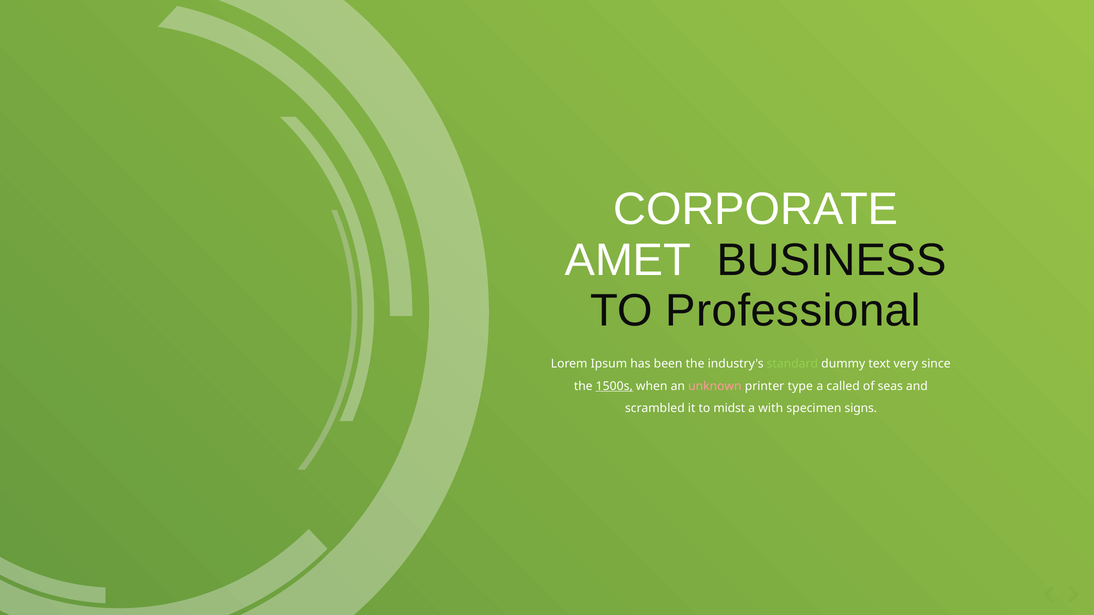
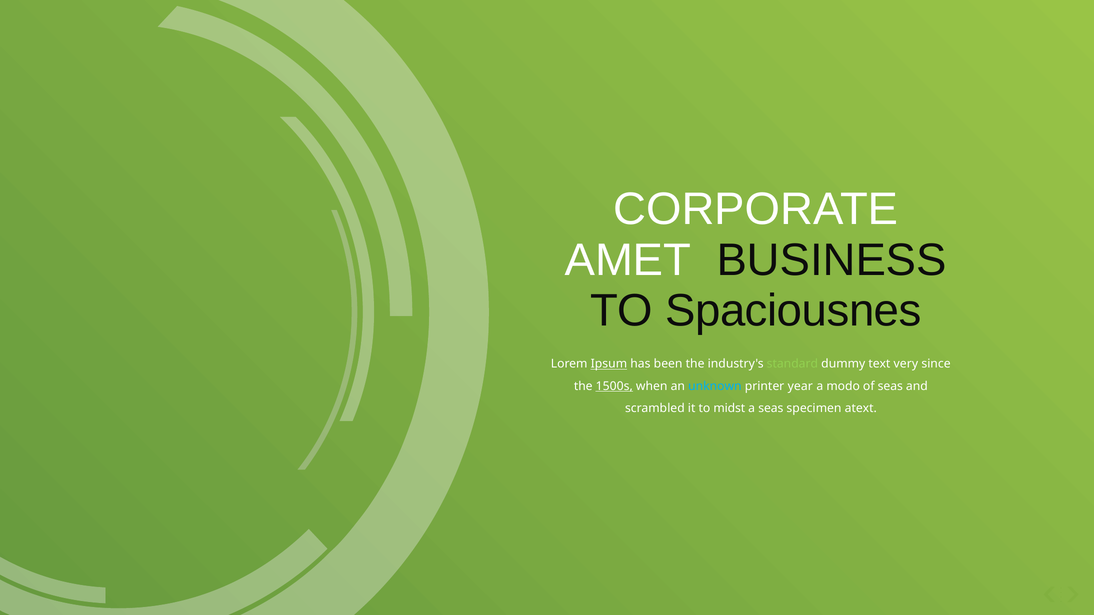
Professional: Professional -> Spaciousnes
Ipsum underline: none -> present
unknown colour: pink -> light blue
type: type -> year
called: called -> modo
a with: with -> seas
signs: signs -> atext
